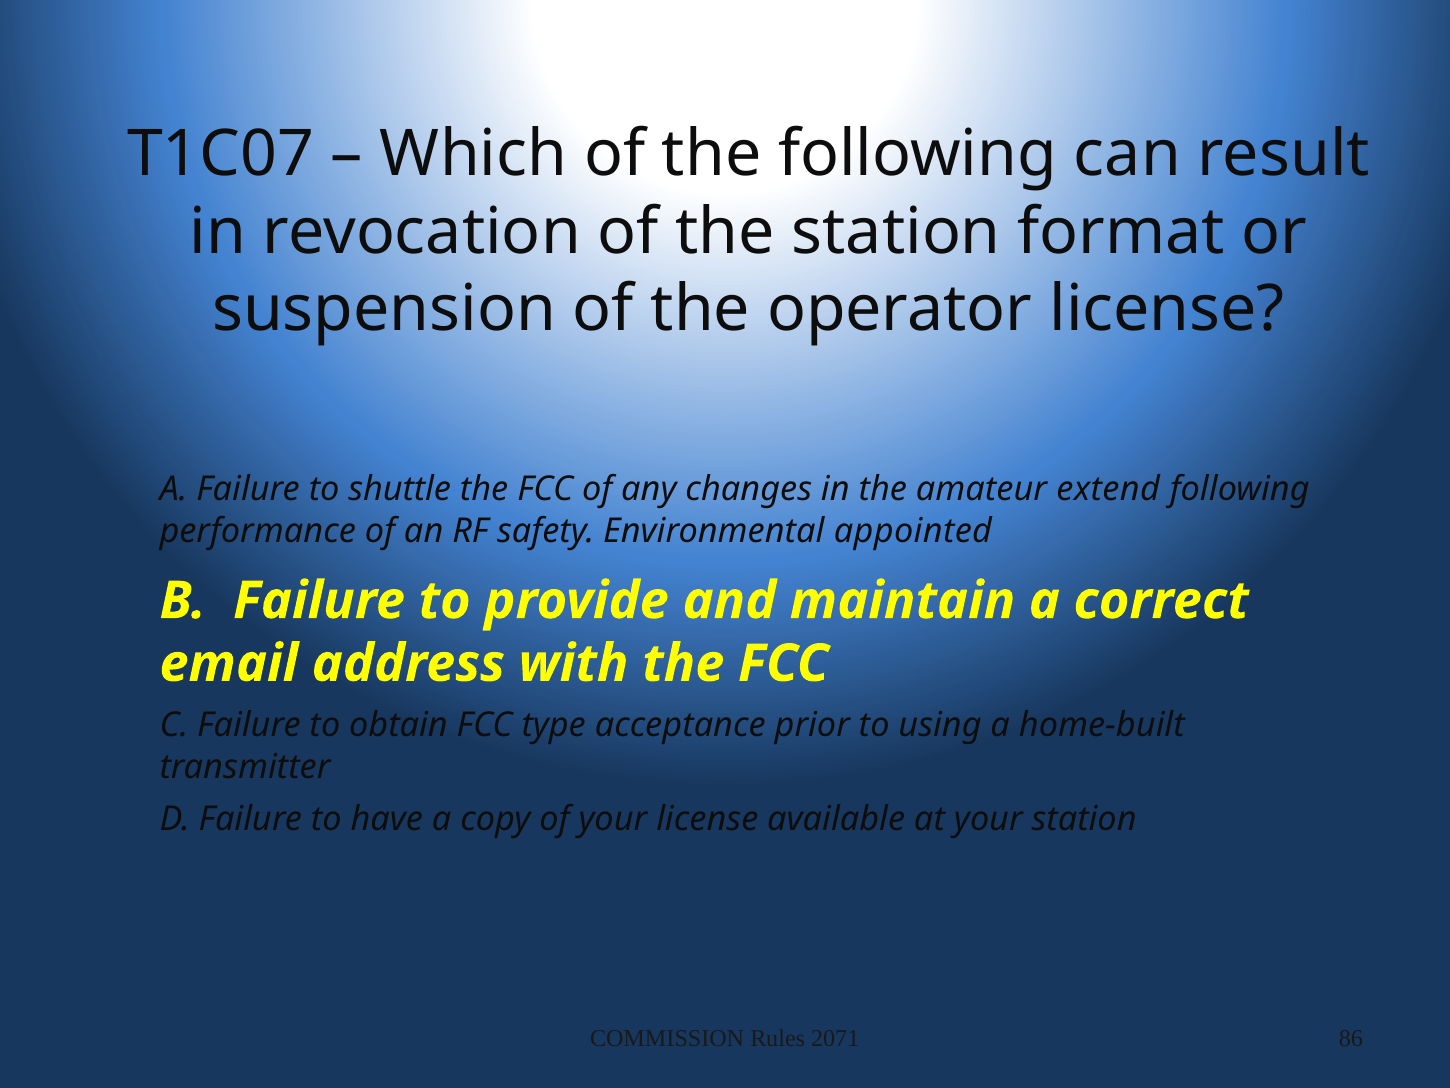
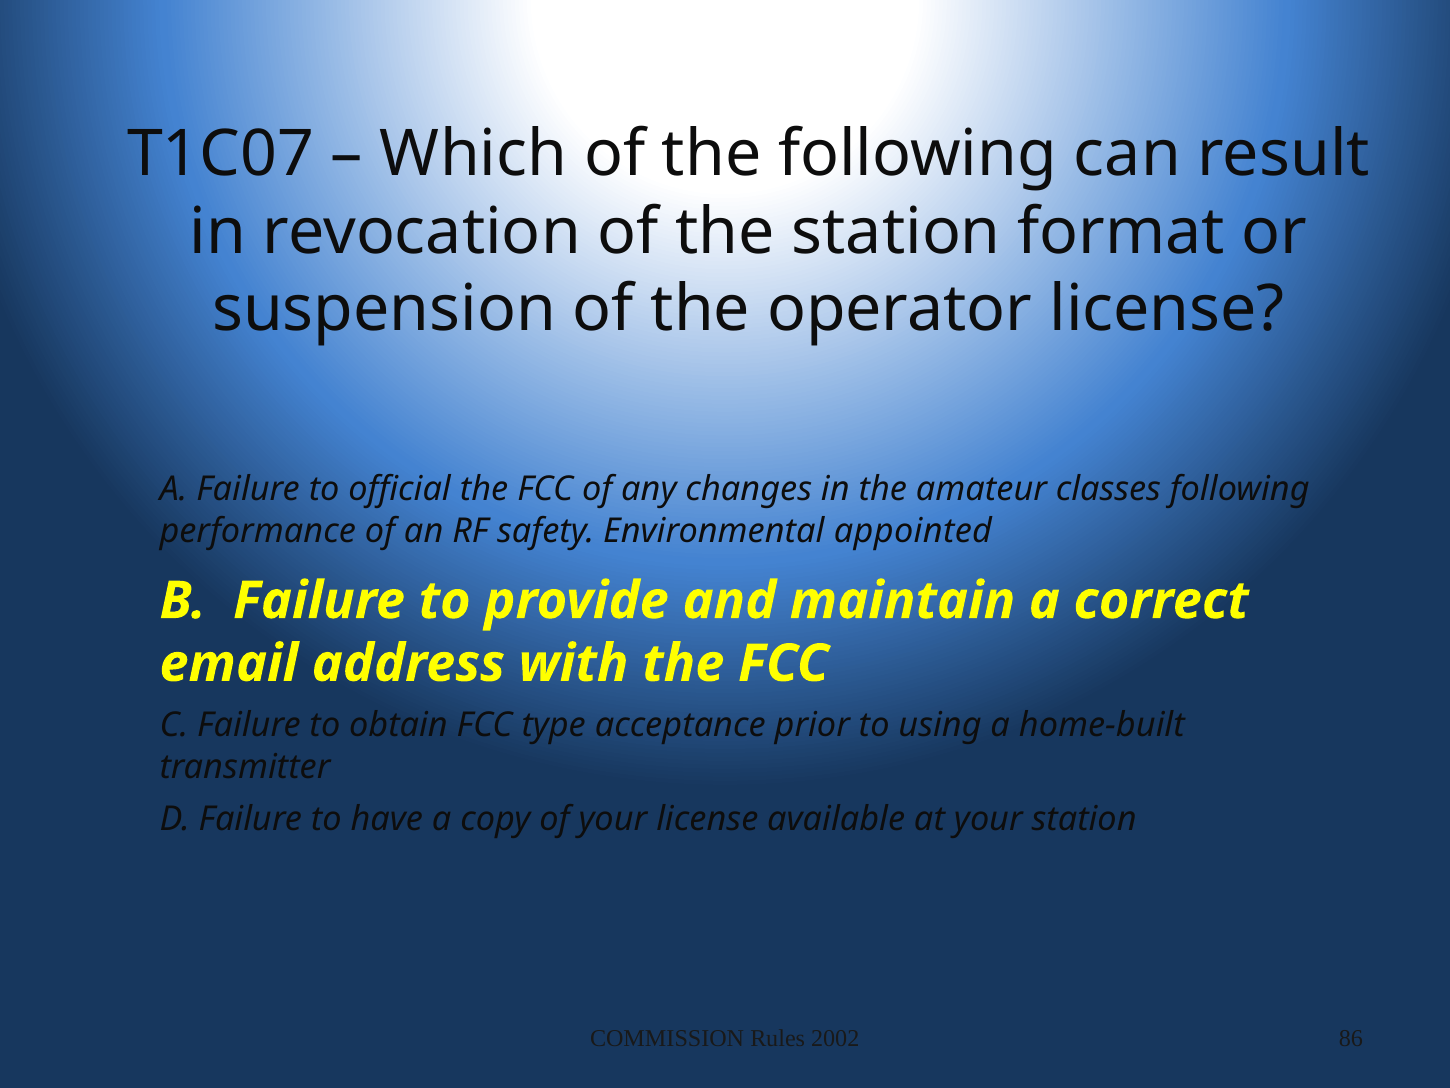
shuttle: shuttle -> official
extend: extend -> classes
2071: 2071 -> 2002
